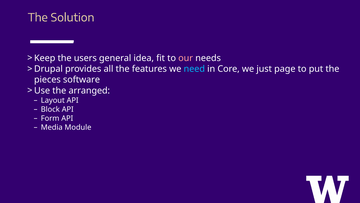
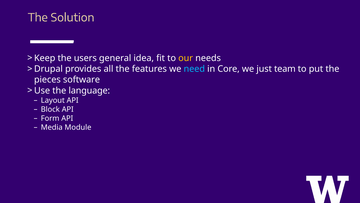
our colour: pink -> yellow
page: page -> team
arranged: arranged -> language
